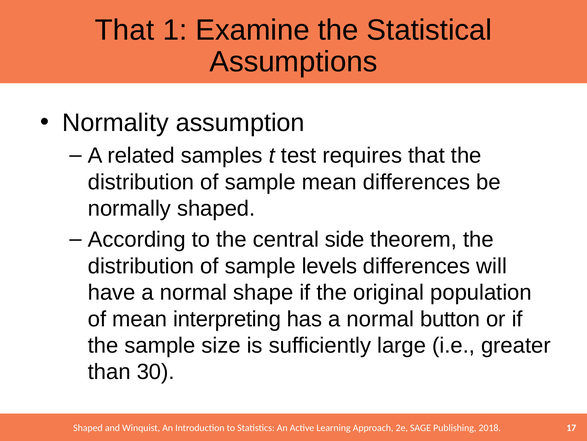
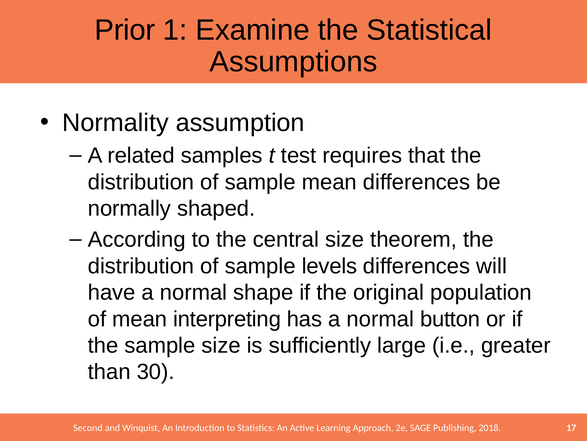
That at (125, 30): That -> Prior
central side: side -> size
Shaped at (88, 427): Shaped -> Second
